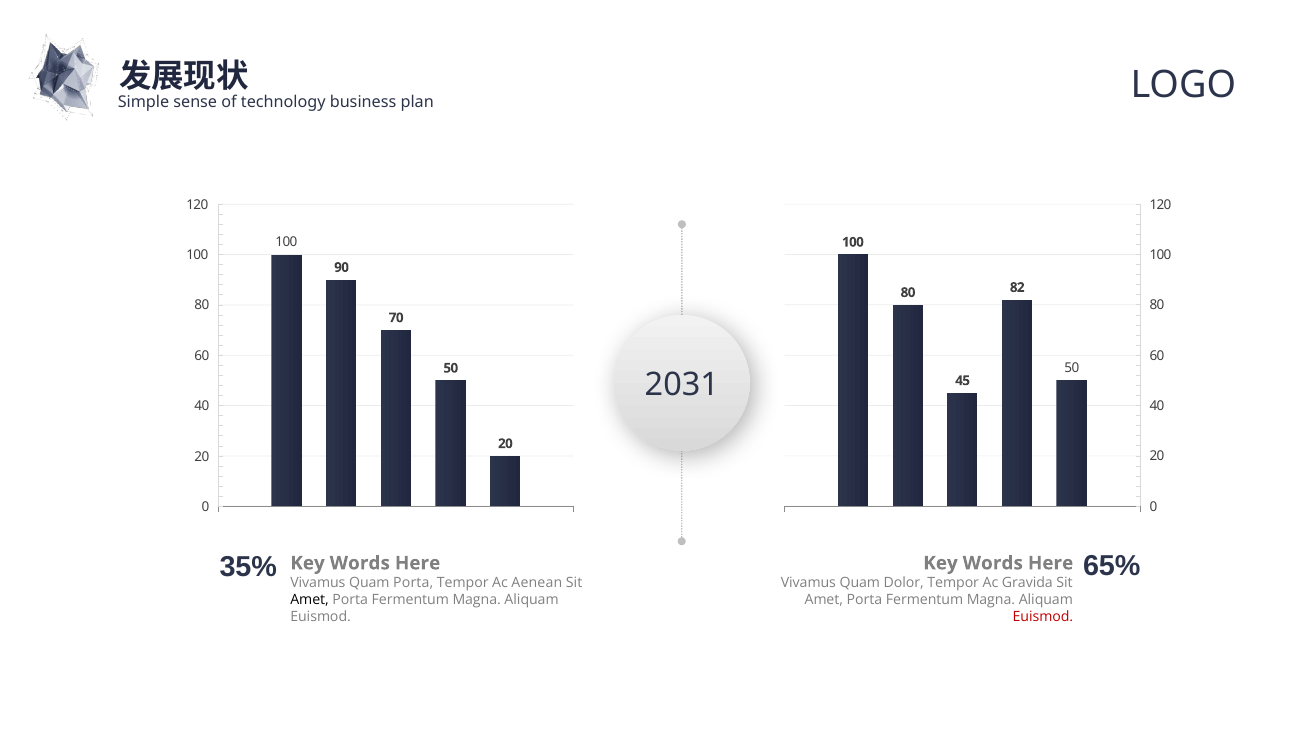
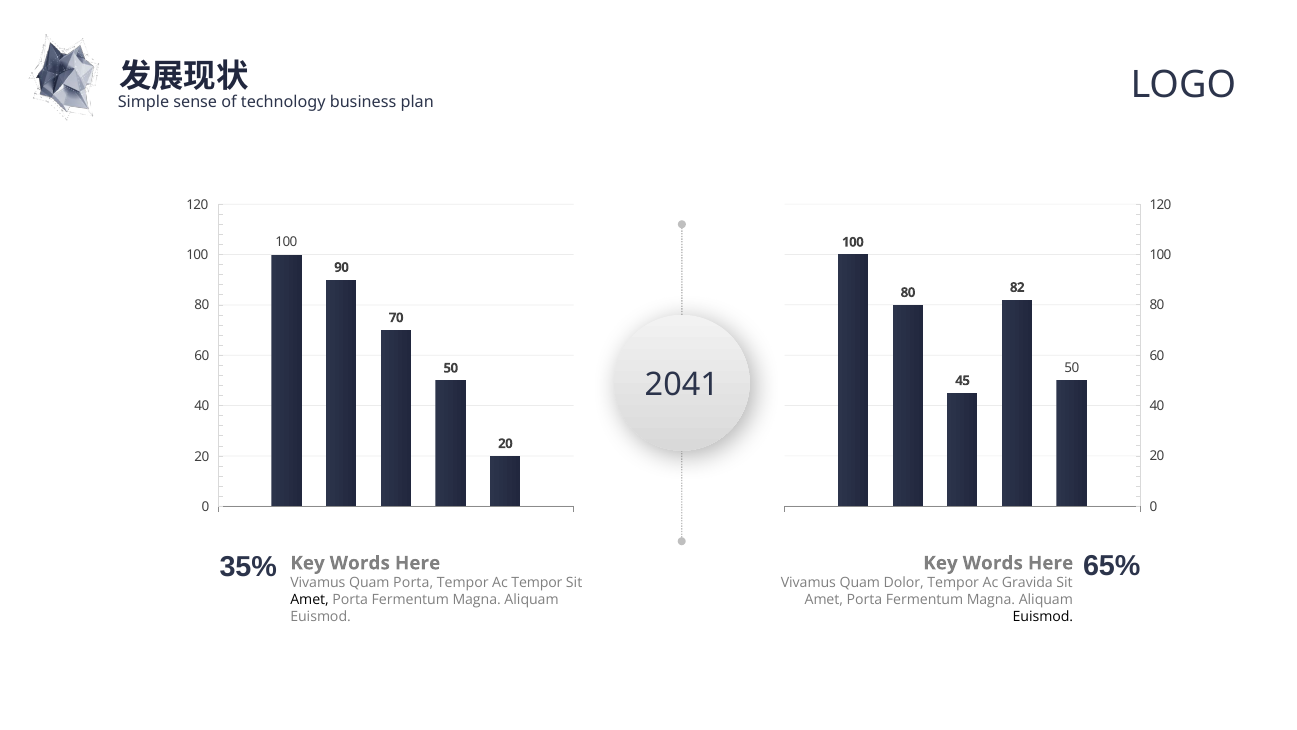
2031: 2031 -> 2041
Ac Aenean: Aenean -> Tempor
Euismod at (1043, 616) colour: red -> black
